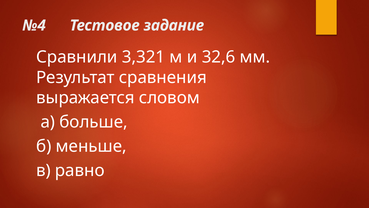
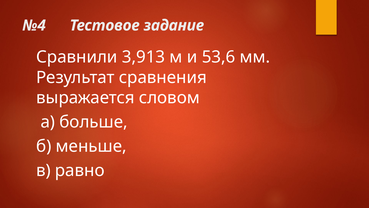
3,321: 3,321 -> 3,913
32,6: 32,6 -> 53,6
